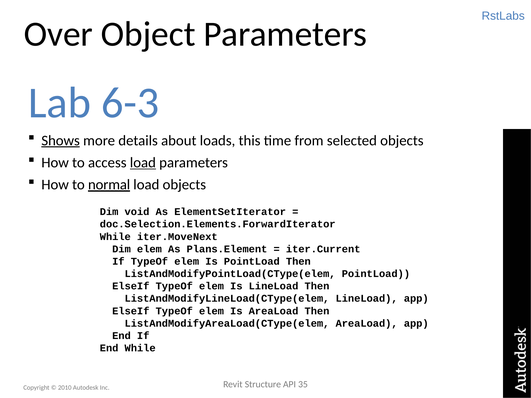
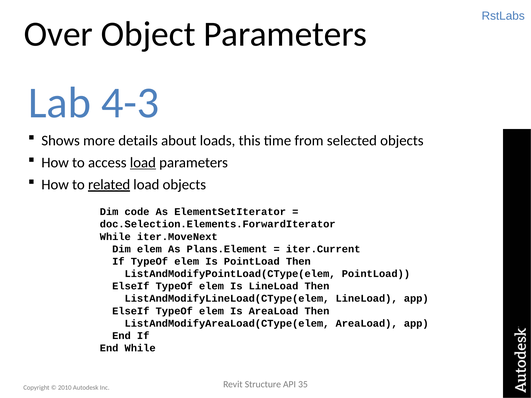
6-3: 6-3 -> 4-3
Shows underline: present -> none
normal: normal -> related
void: void -> code
